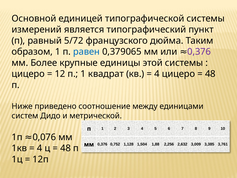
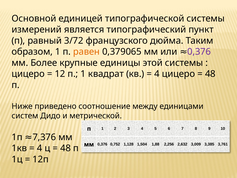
5/72: 5/72 -> 3/72
равен colour: blue -> orange
0,076: 0,076 -> 7,376
